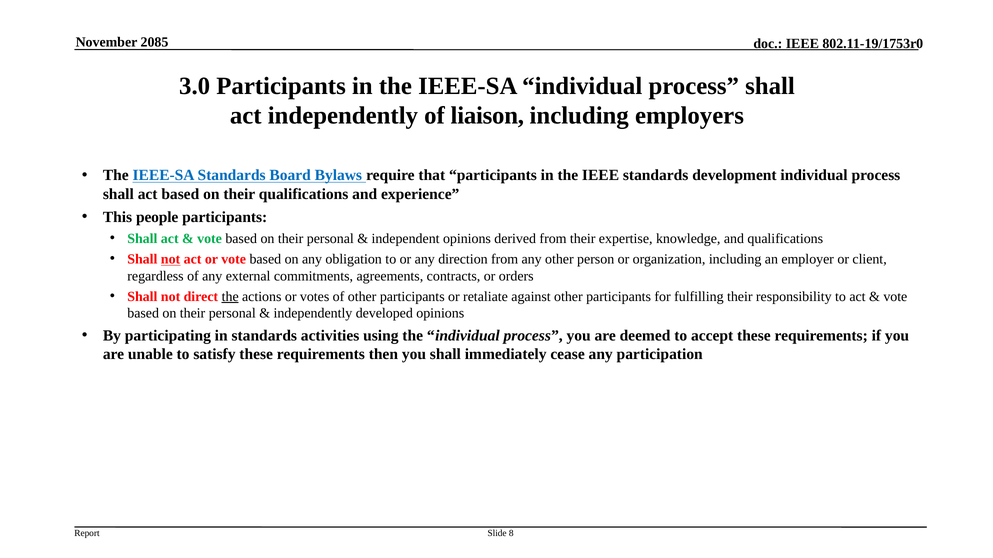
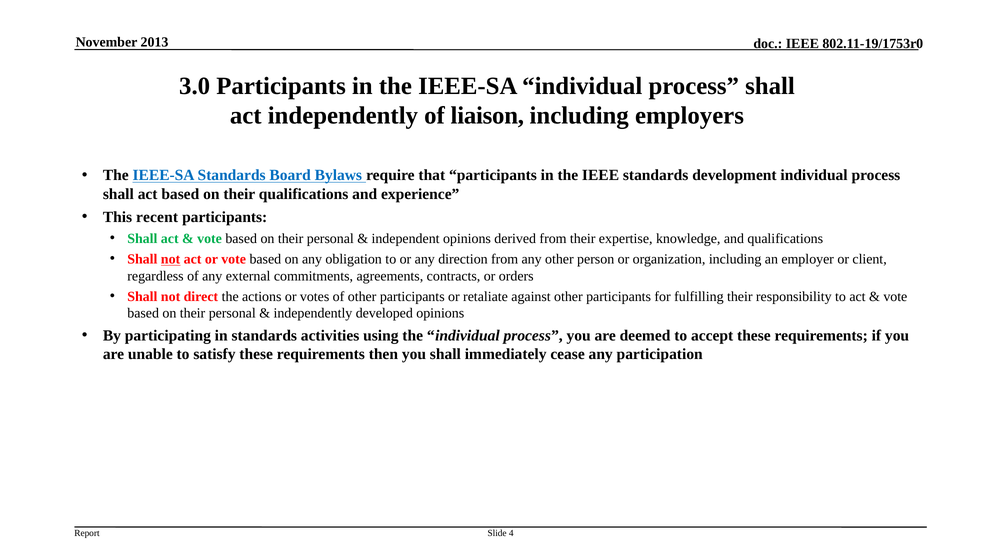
2085: 2085 -> 2013
people: people -> recent
the at (230, 297) underline: present -> none
8: 8 -> 4
